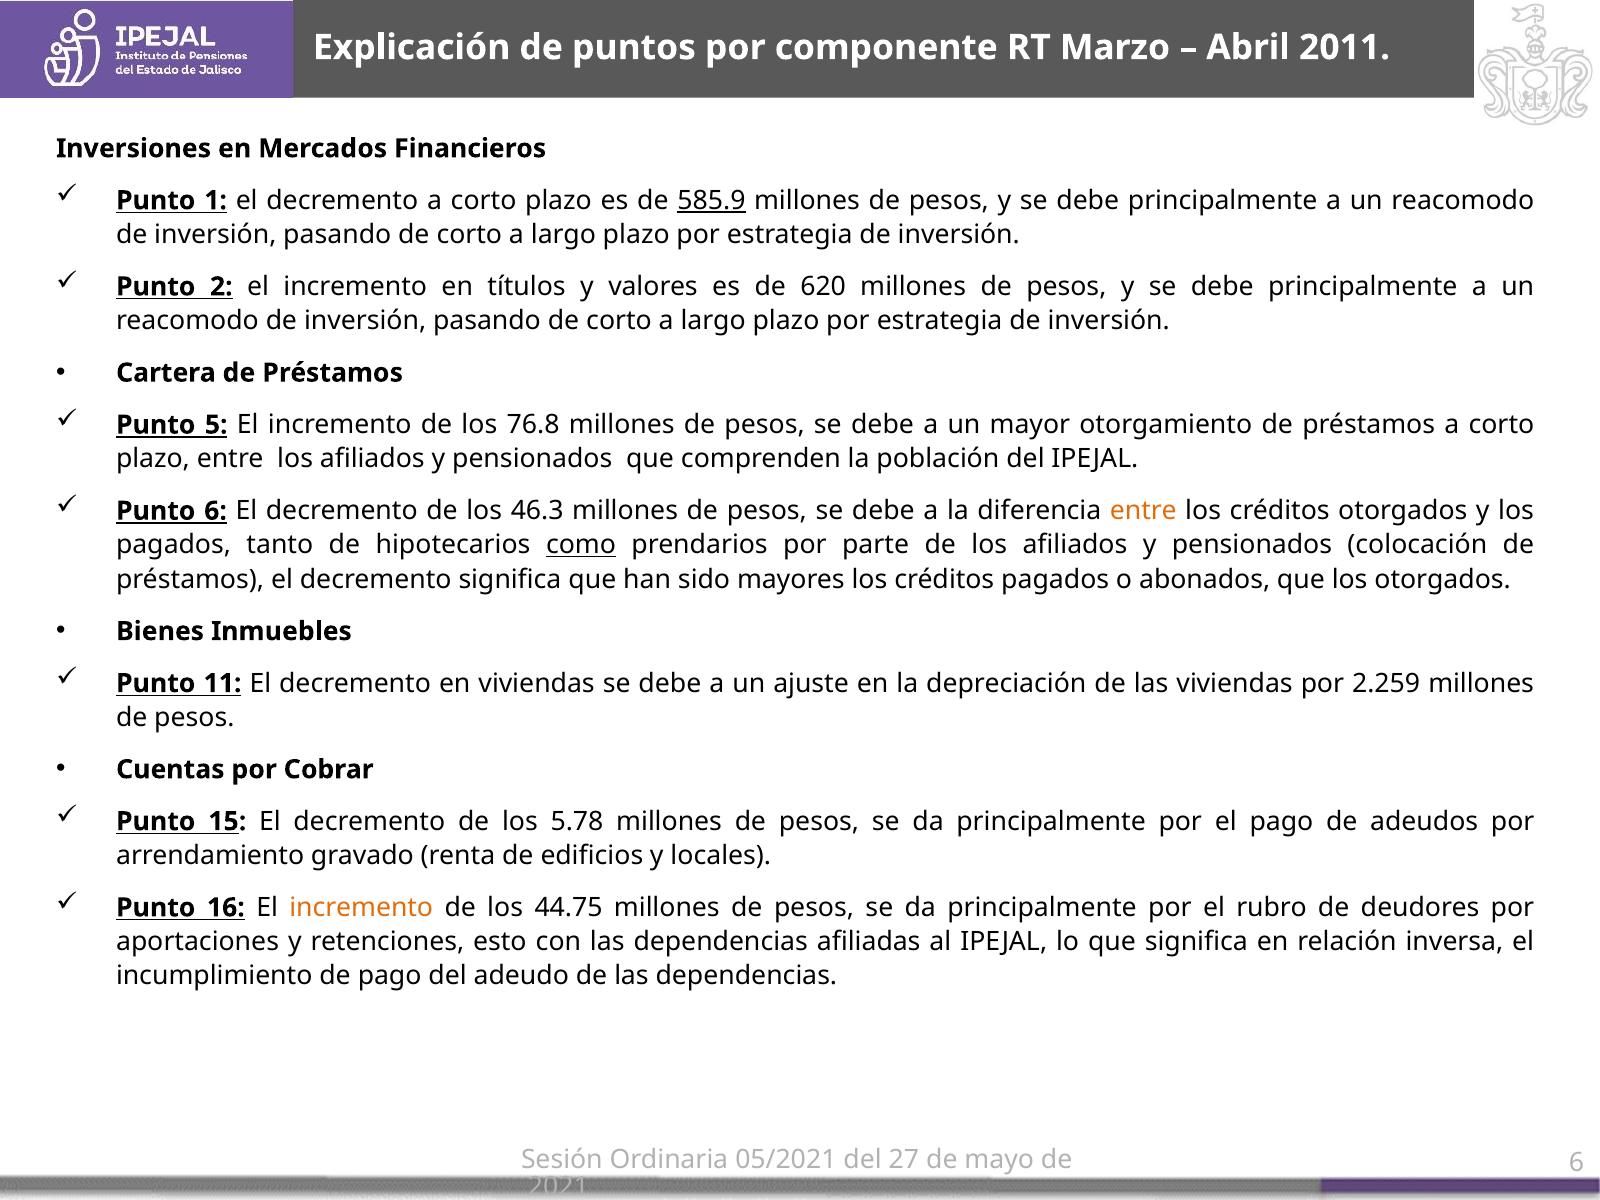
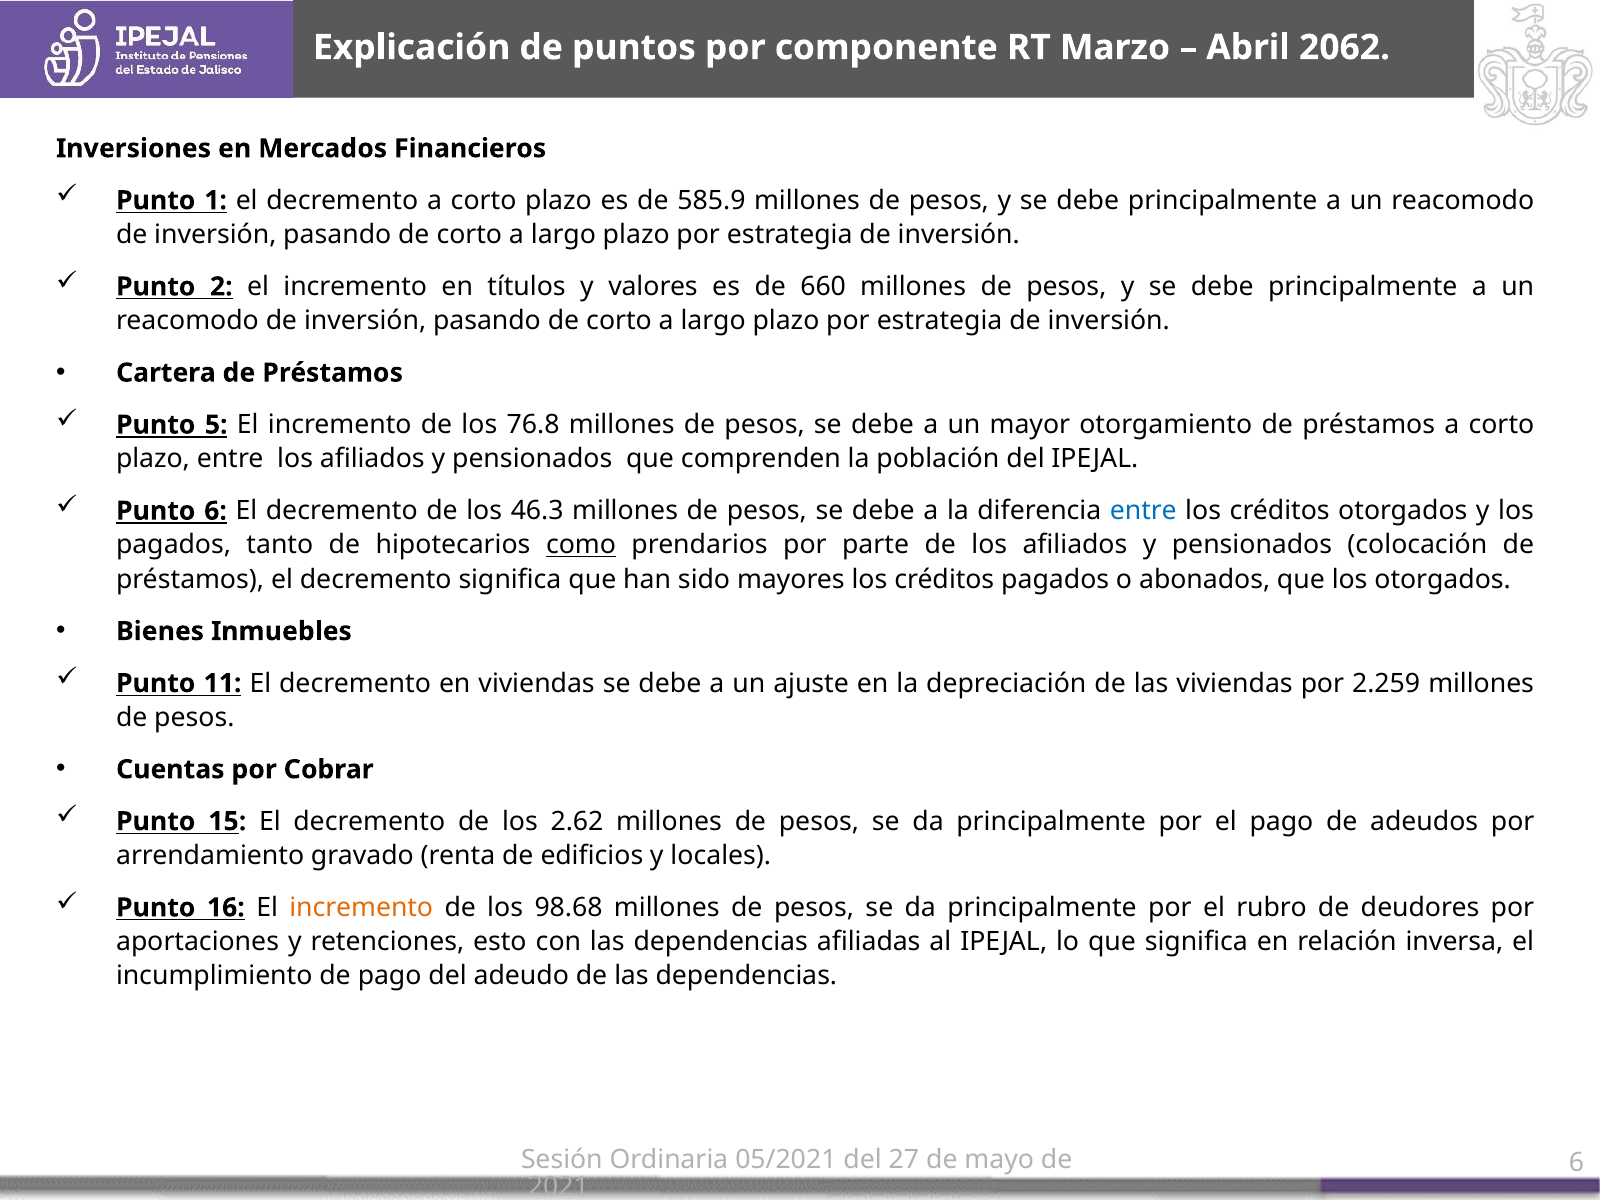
2011: 2011 -> 2062
585.9 underline: present -> none
620: 620 -> 660
entre at (1143, 511) colour: orange -> blue
5.78: 5.78 -> 2.62
44.75: 44.75 -> 98.68
